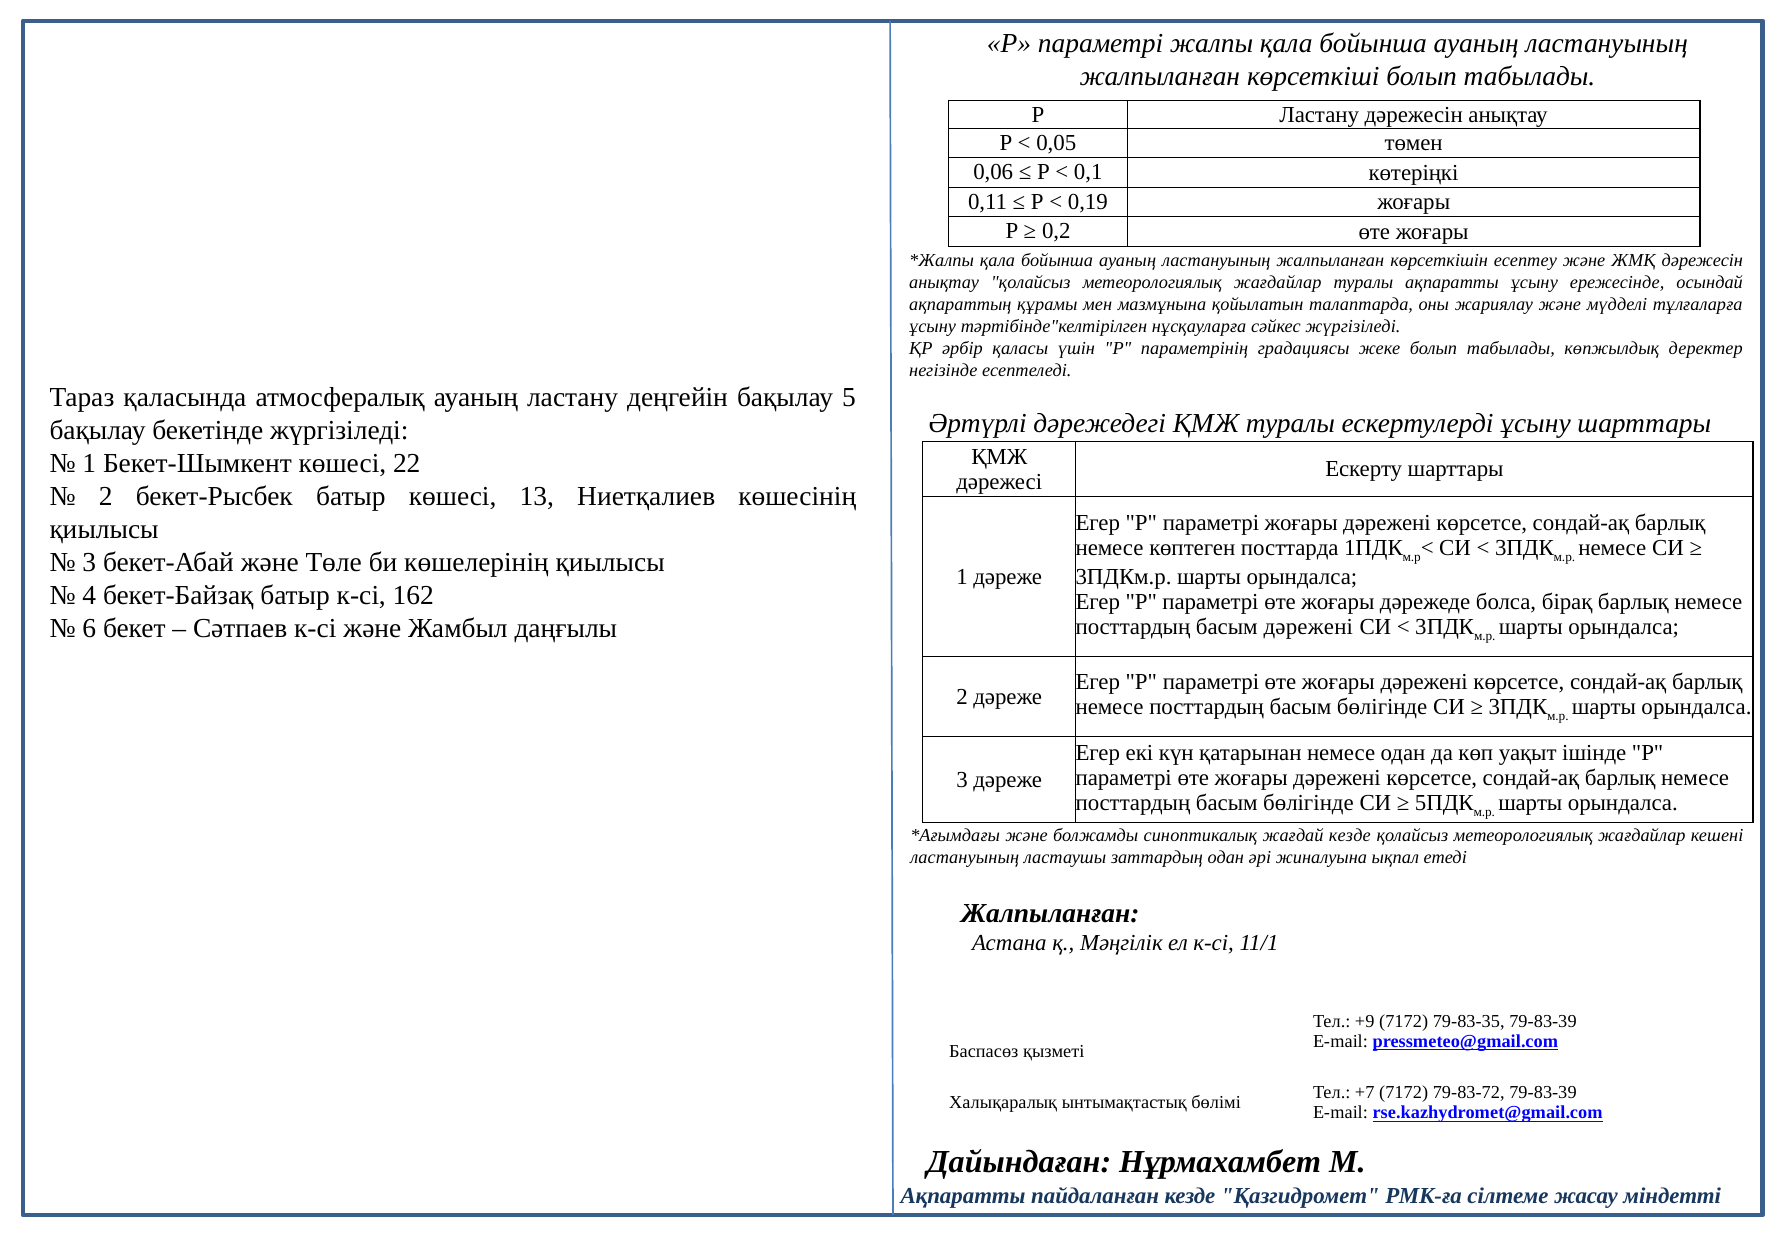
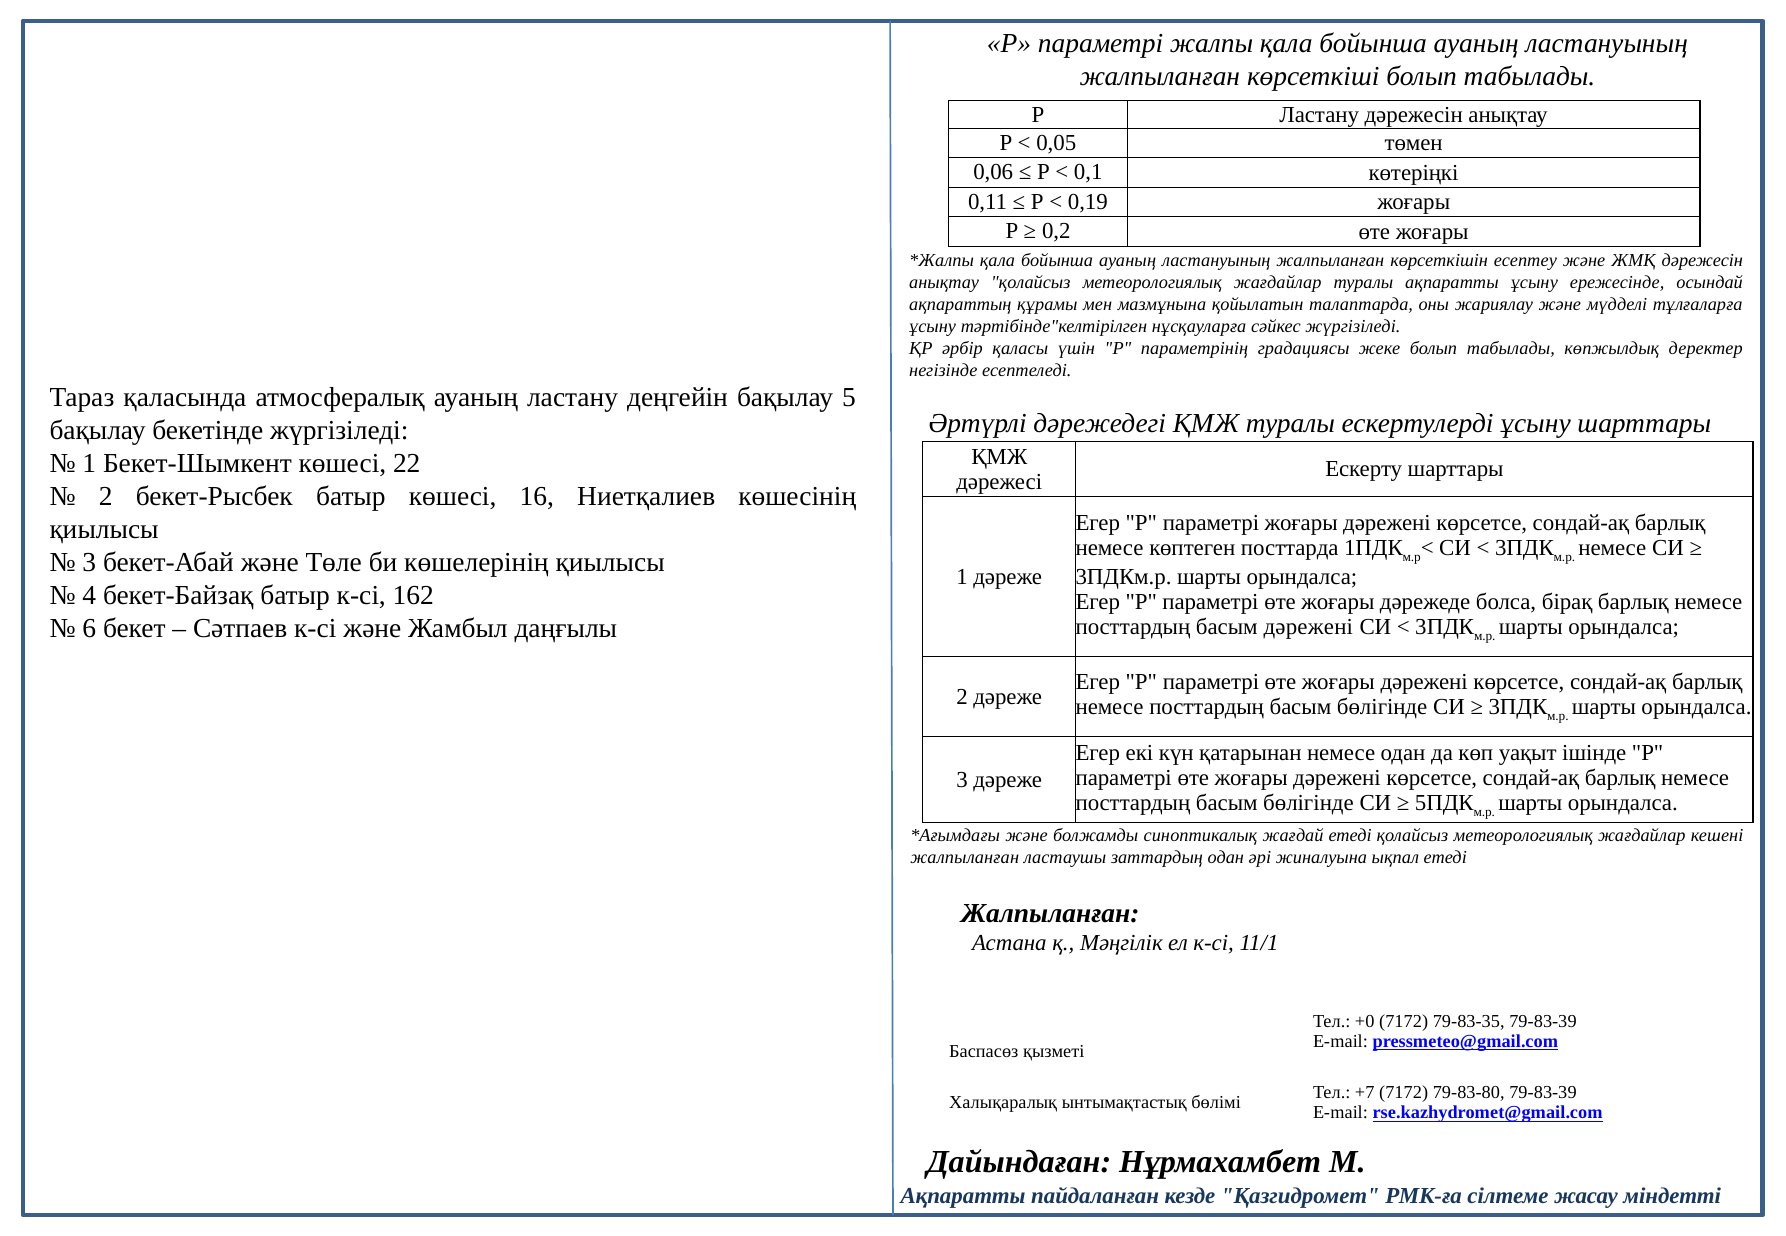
13: 13 -> 16
жағдай кезде: кезде -> етеді
ластануының at (965, 858): ластануының -> жалпыланған
+9: +9 -> +0
79-83-72: 79-83-72 -> 79-83-80
